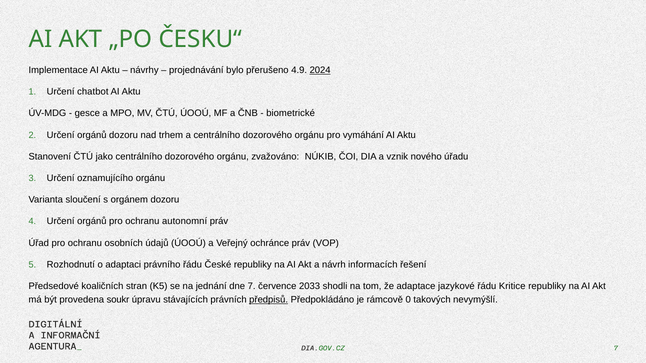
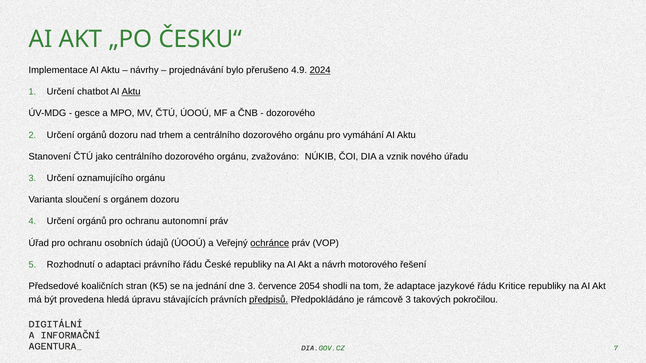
Aktu at (131, 92) underline: none -> present
biometrické at (291, 113): biometrické -> dozorového
ochránce underline: none -> present
informacích: informacích -> motorového
dne 7: 7 -> 3
2033: 2033 -> 2054
soukr: soukr -> hledá
rámcově 0: 0 -> 3
nevymýšlí: nevymýšlí -> pokročilou
